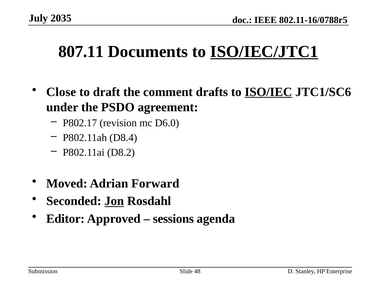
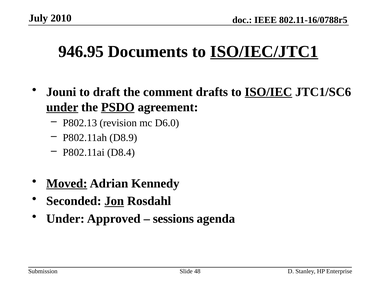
2035: 2035 -> 2010
807.11: 807.11 -> 946.95
Close: Close -> Jouni
under at (62, 107) underline: none -> present
PSDO underline: none -> present
P802.17: P802.17 -> P802.13
D8.4: D8.4 -> D8.9
D8.2: D8.2 -> D8.4
Moved underline: none -> present
Forward: Forward -> Kennedy
Editor at (65, 219): Editor -> Under
